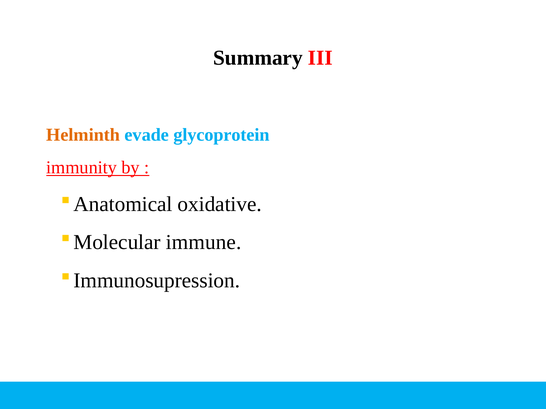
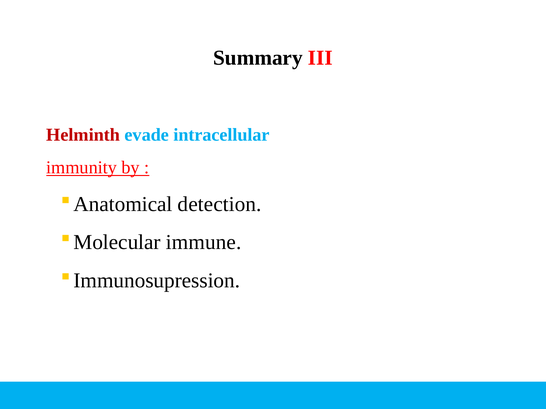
Helminth colour: orange -> red
glycoprotein: glycoprotein -> intracellular
oxidative: oxidative -> detection
